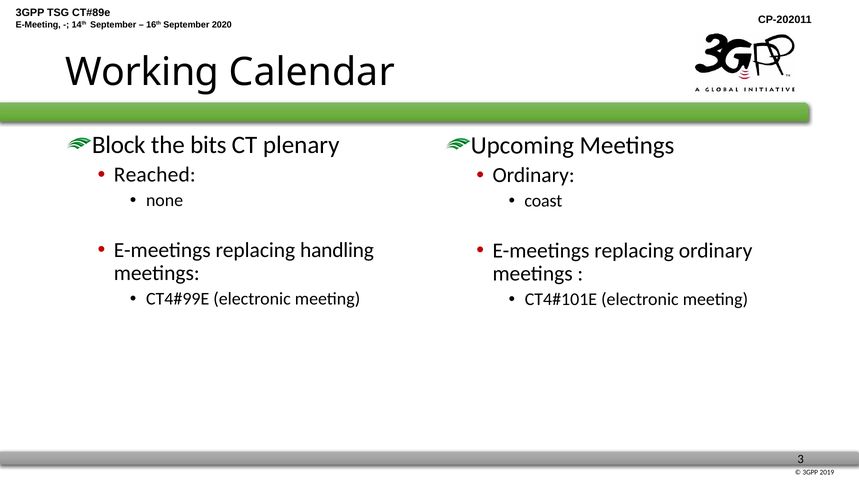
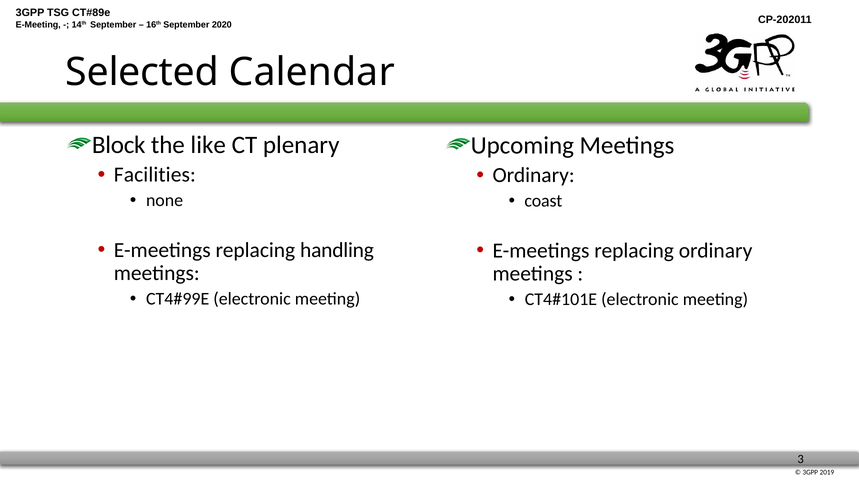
Working: Working -> Selected
bits: bits -> like
Reached: Reached -> Facilities
